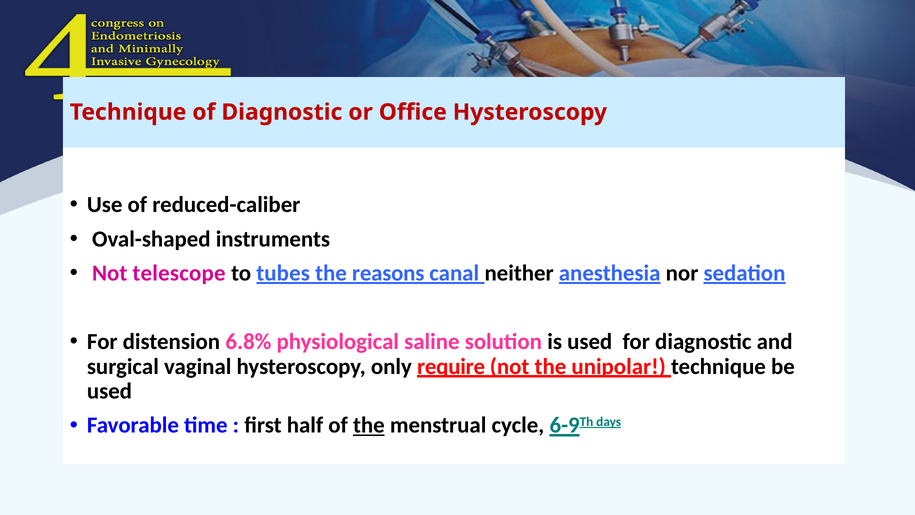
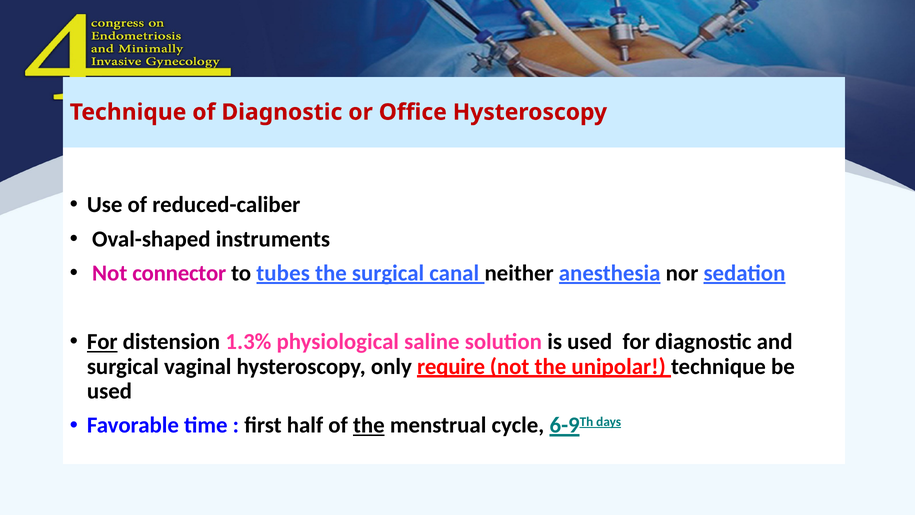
telescope: telescope -> connector
the reasons: reasons -> surgical
For at (102, 342) underline: none -> present
6.8%: 6.8% -> 1.3%
